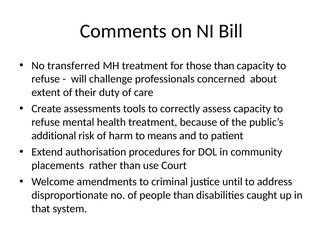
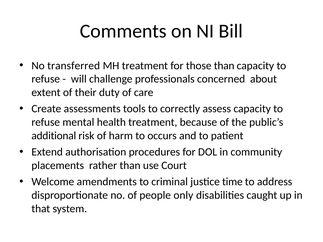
means: means -> occurs
until: until -> time
people than: than -> only
